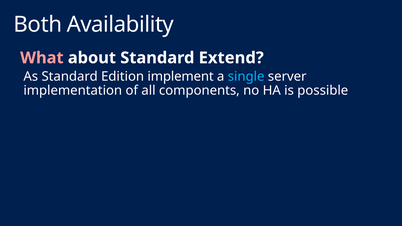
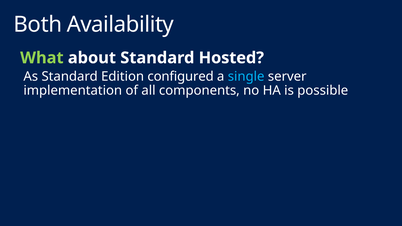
What colour: pink -> light green
Extend: Extend -> Hosted
implement: implement -> configured
